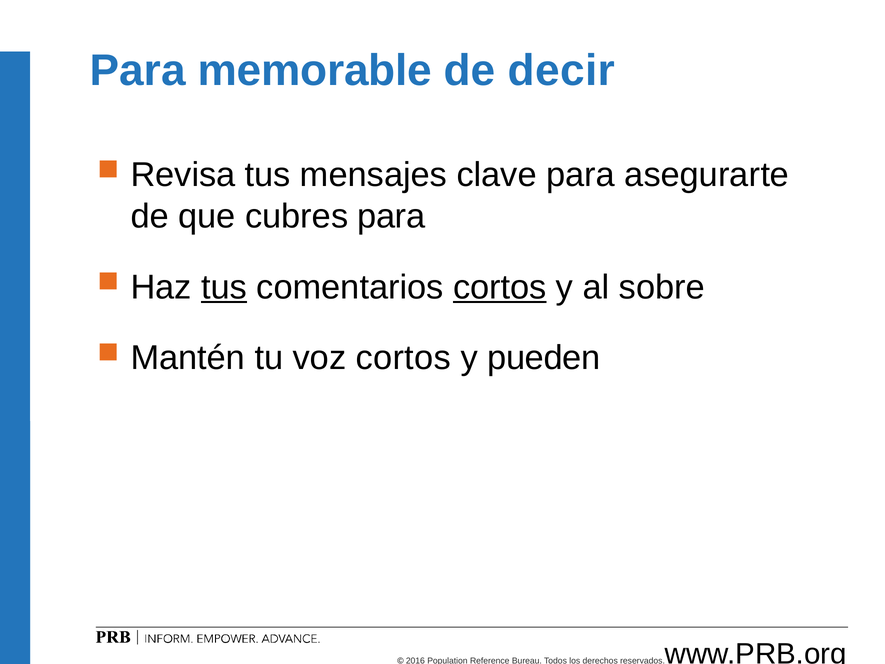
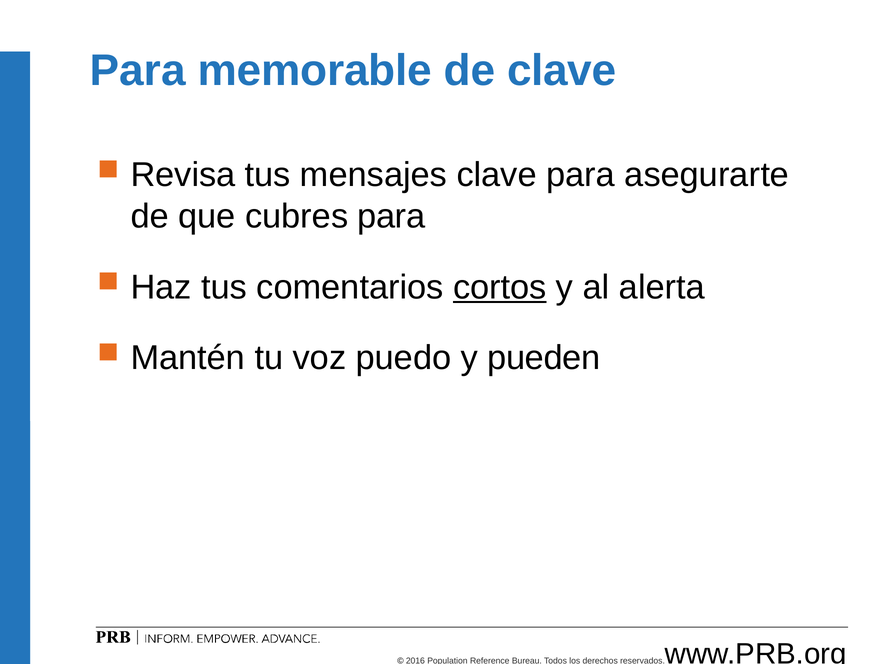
de decir: decir -> clave
tus at (224, 287) underline: present -> none
sobre: sobre -> alerta
voz cortos: cortos -> puedo
